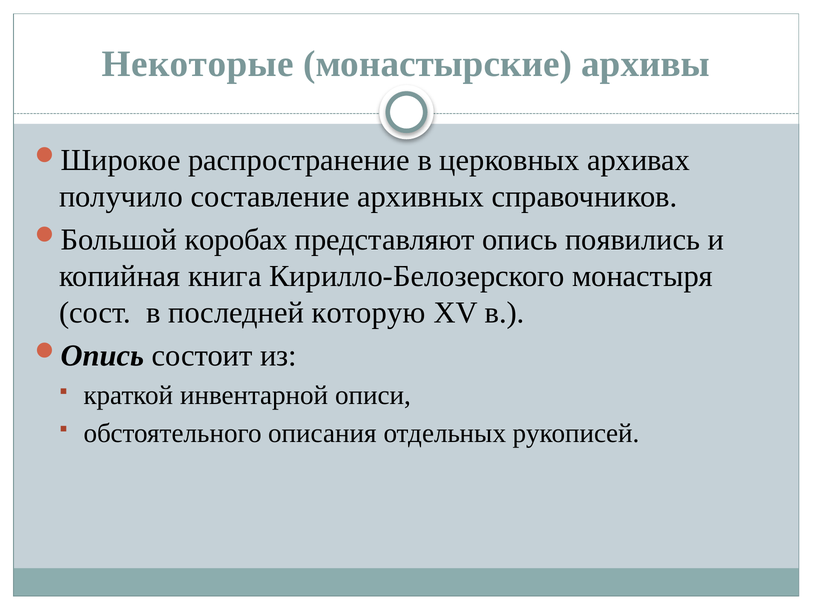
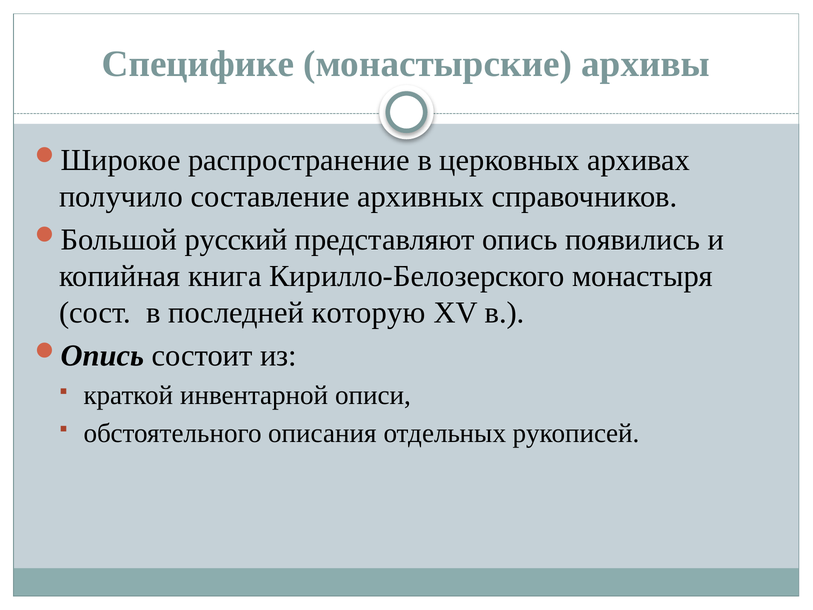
Некоторые: Некоторые -> Специфике
коробах: коробах -> русский
